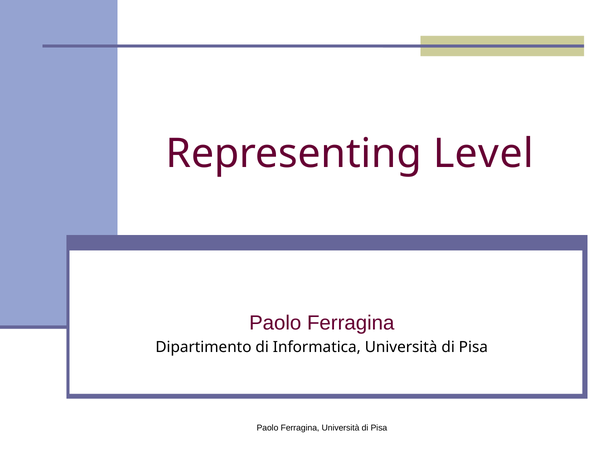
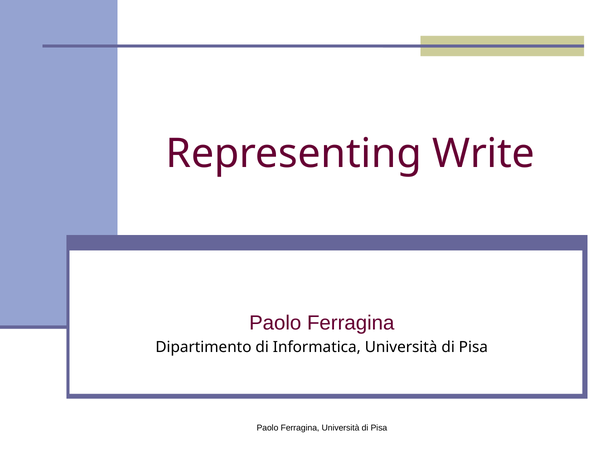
Level: Level -> Write
